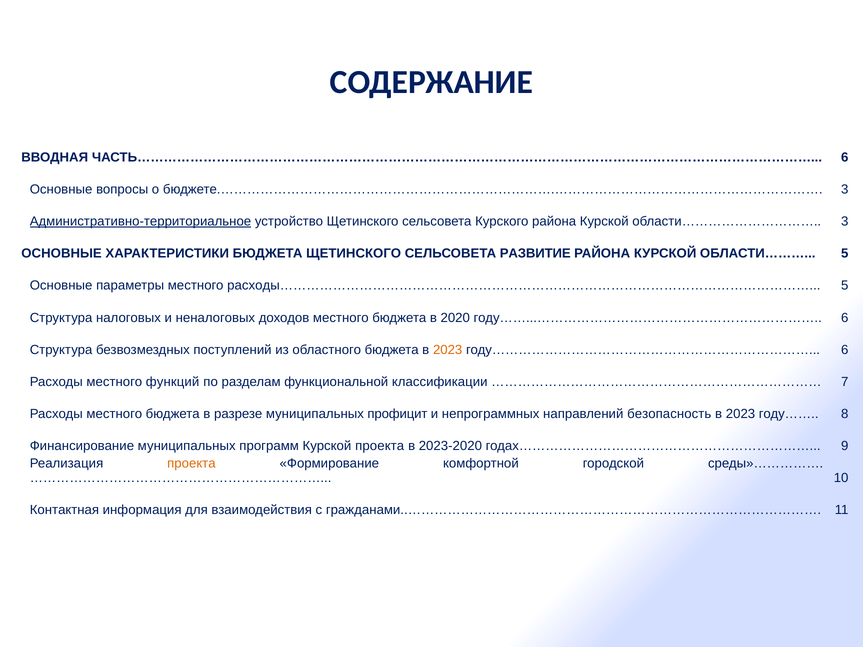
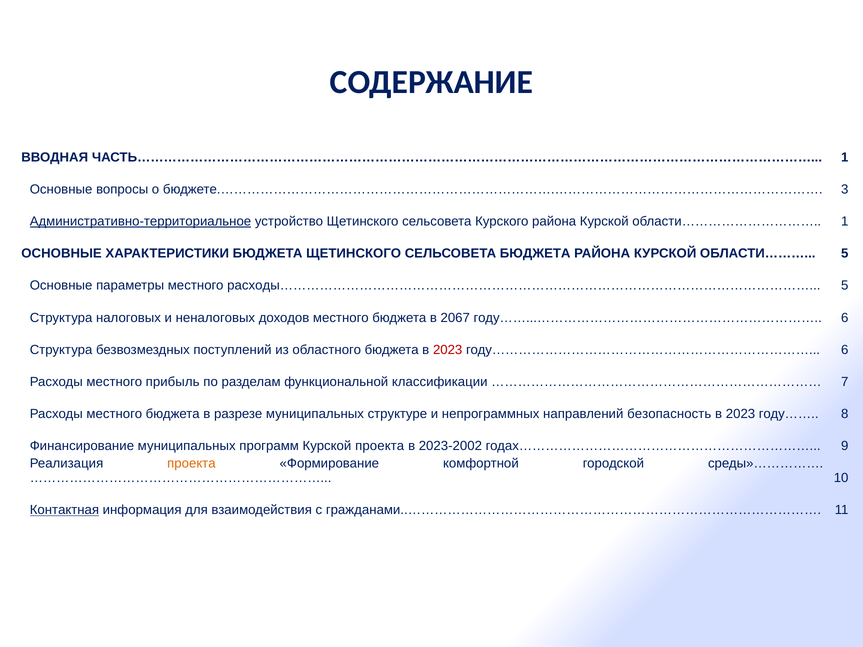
ЧАСТЬ……………………………………………………………………………………………………………………………………… 6: 6 -> 1
области………………………… 3: 3 -> 1
СЕЛЬСОВЕТА РАЗВИТИЕ: РАЗВИТИЕ -> БЮДЖЕТА
2020: 2020 -> 2067
2023 at (448, 350) colour: orange -> red
функций: функций -> прибыль
профицит: профицит -> структуре
2023-2020: 2023-2020 -> 2023-2002
Контактная underline: none -> present
